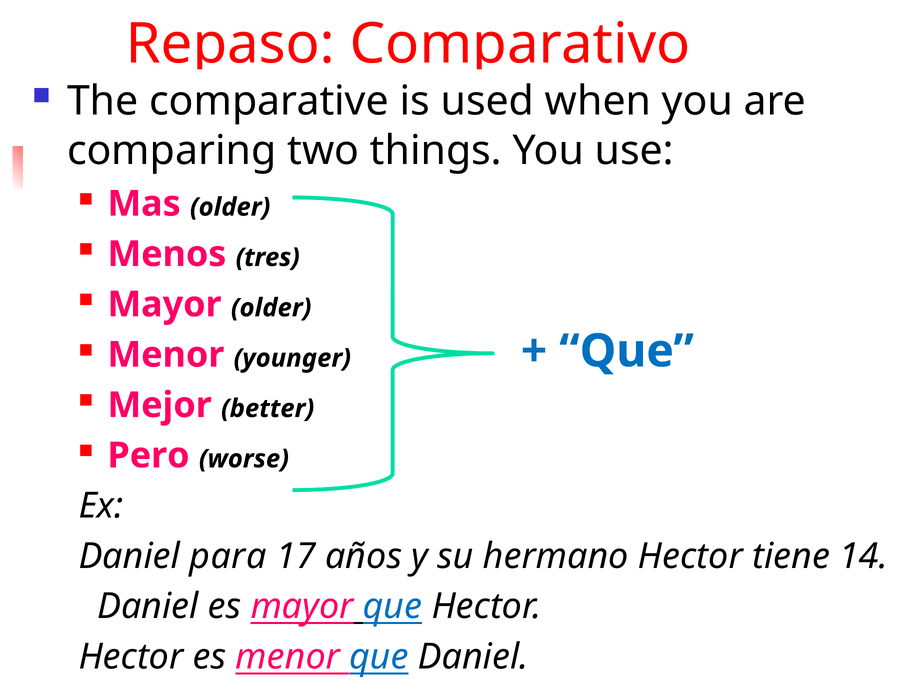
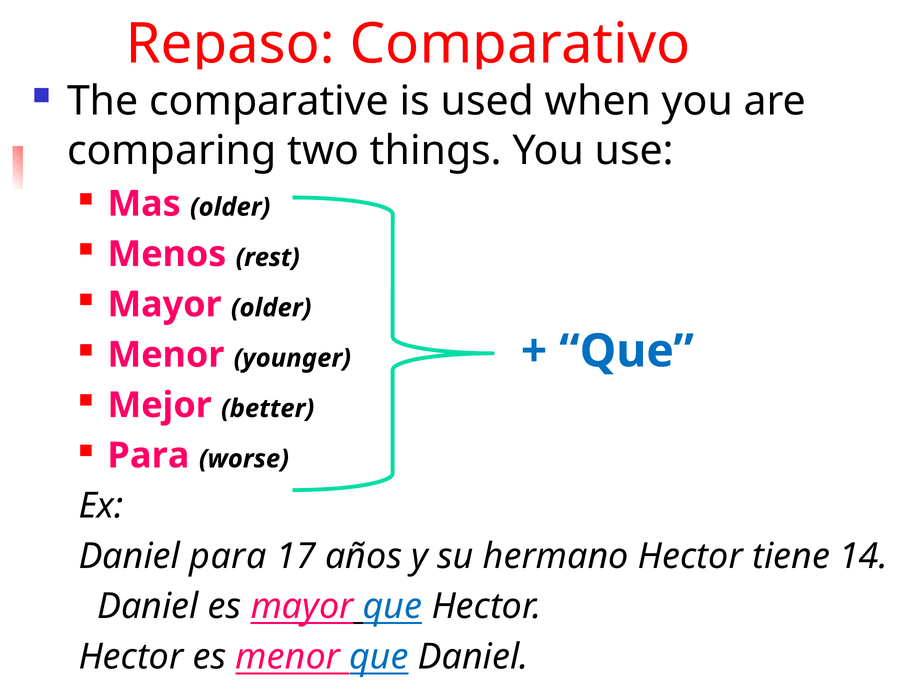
tres: tres -> rest
Pero at (149, 456): Pero -> Para
